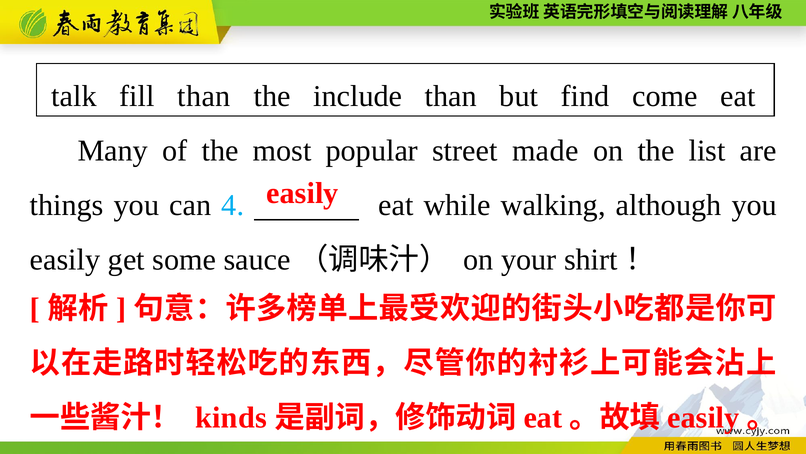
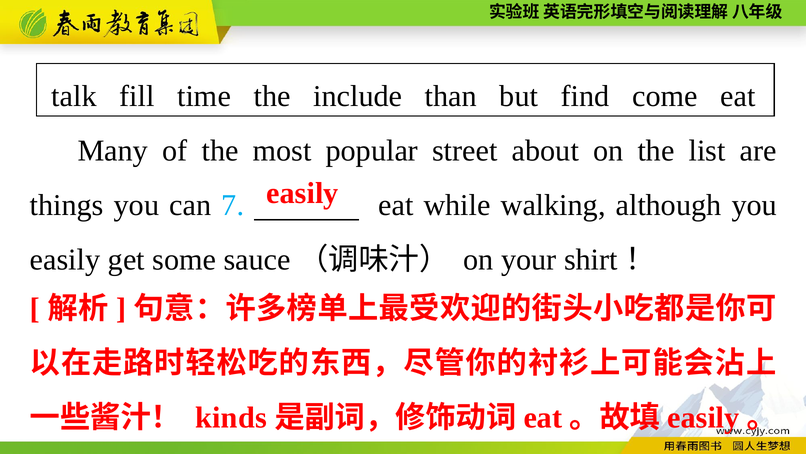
fill than: than -> time
made: made -> about
4: 4 -> 7
